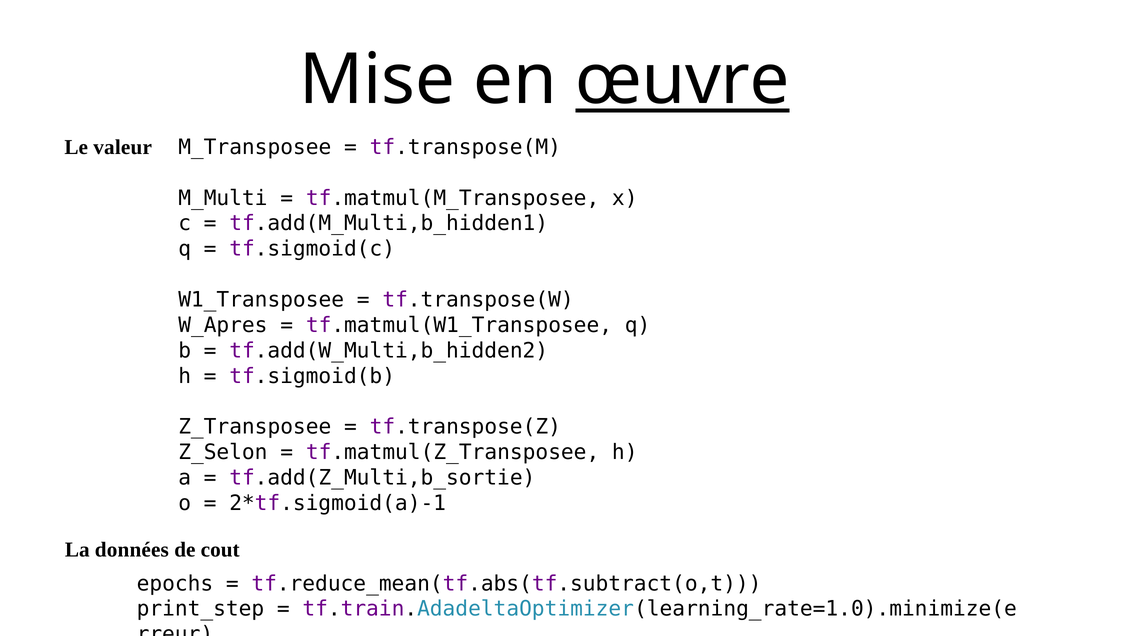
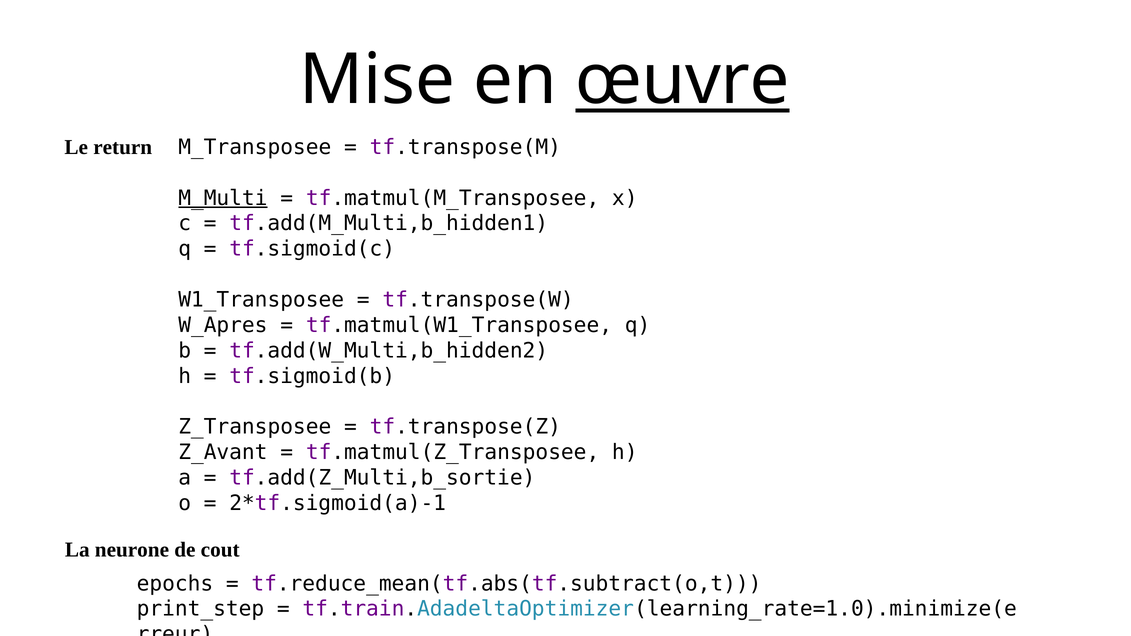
valeur: valeur -> return
M_Multi underline: none -> present
Z_Selon: Z_Selon -> Z_Avant
données: données -> neurone
